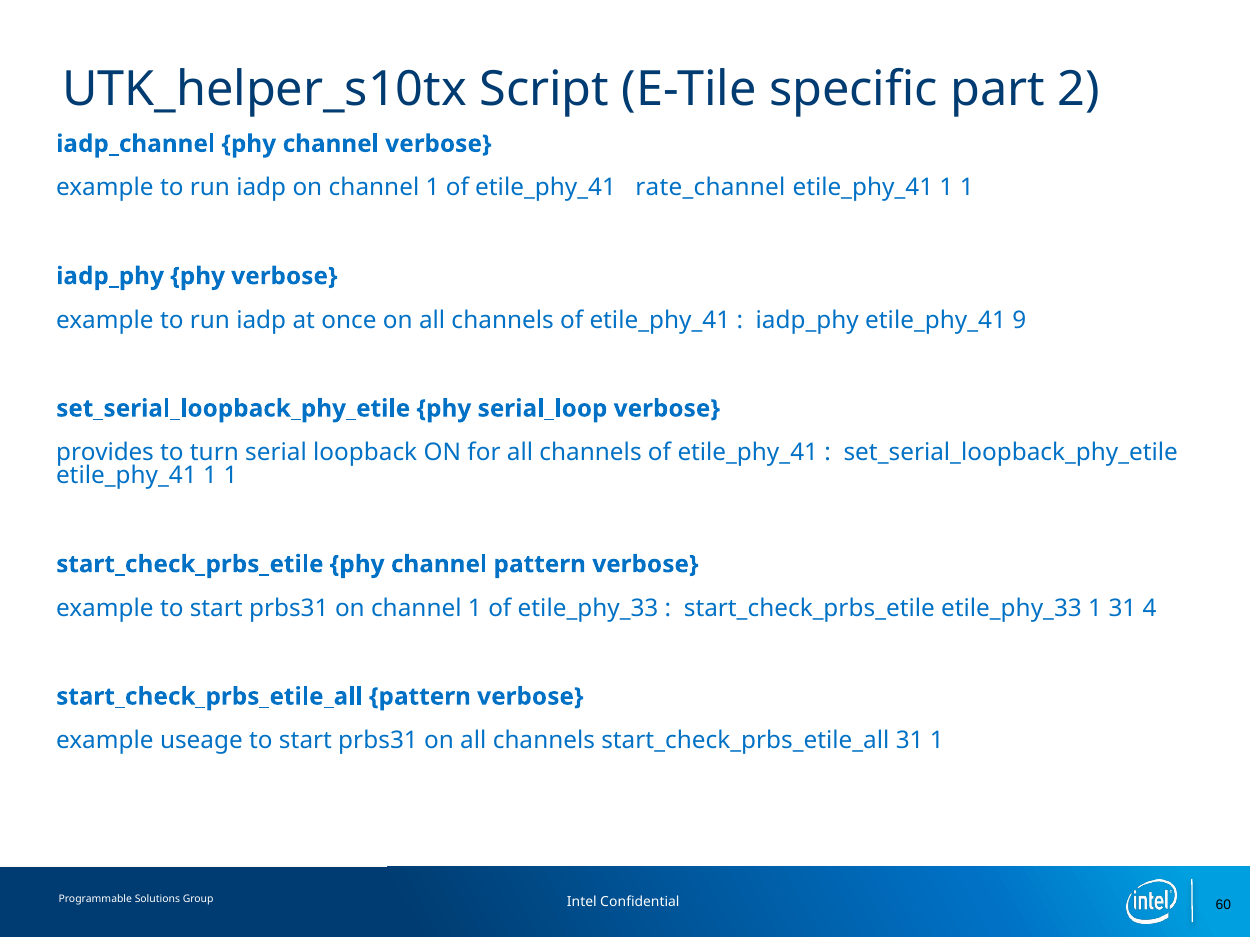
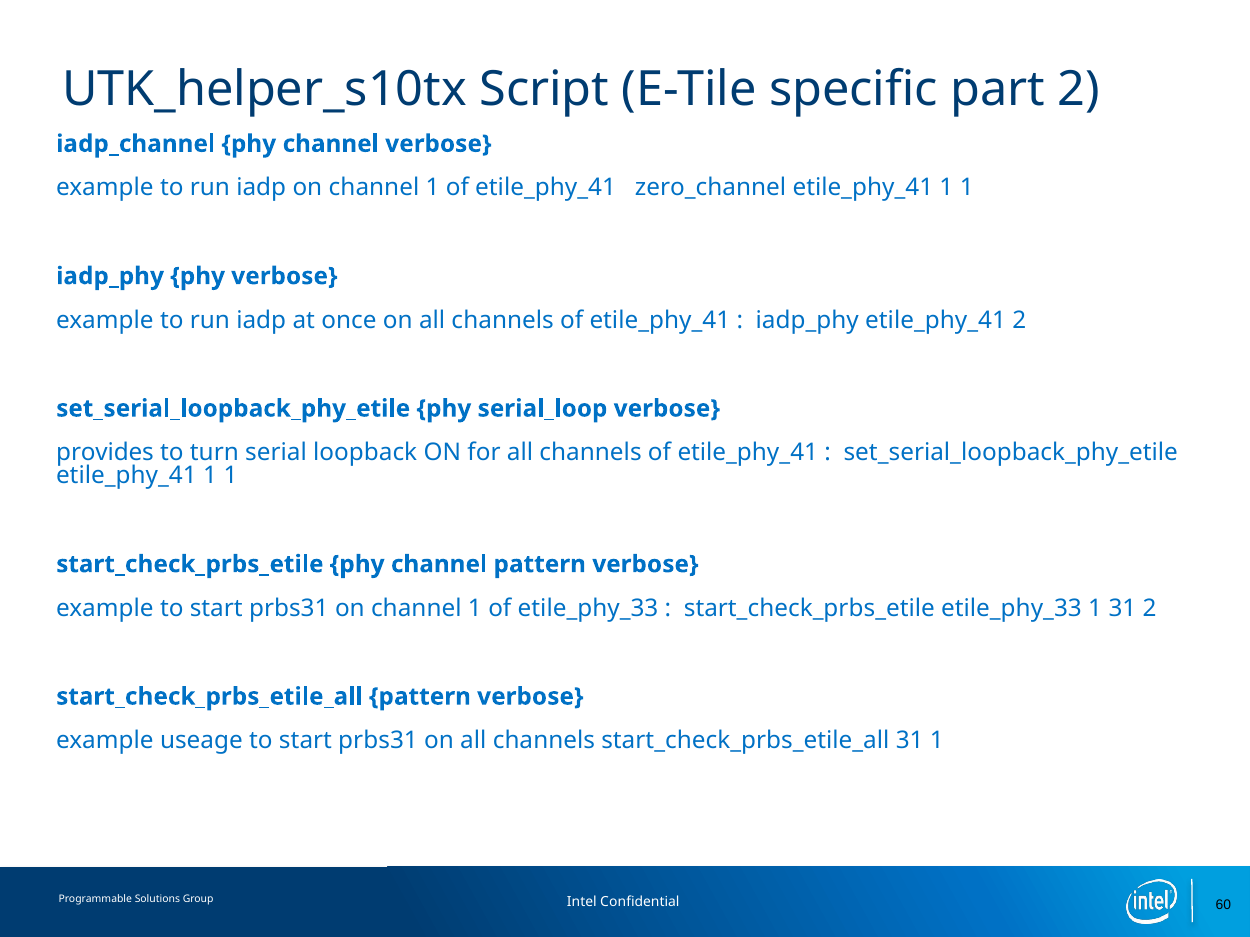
rate_channel: rate_channel -> zero_channel
etile_phy_41 9: 9 -> 2
31 4: 4 -> 2
